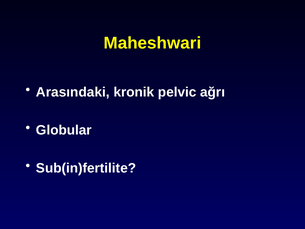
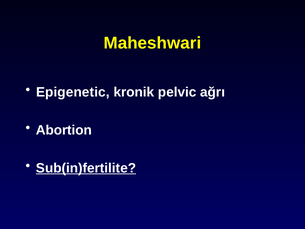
Arasındaki: Arasındaki -> Epigenetic
Globular: Globular -> Abortion
Sub(in)fertilite underline: none -> present
